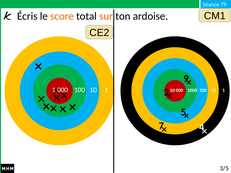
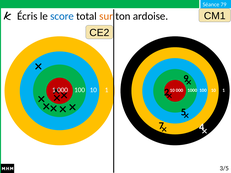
score colour: orange -> blue
